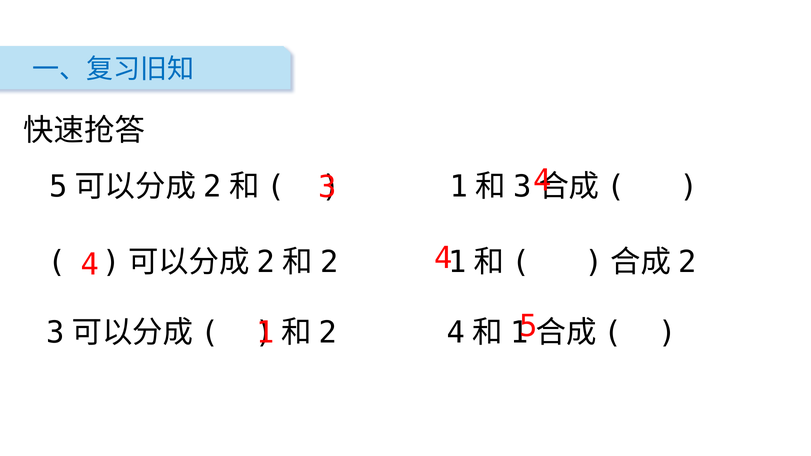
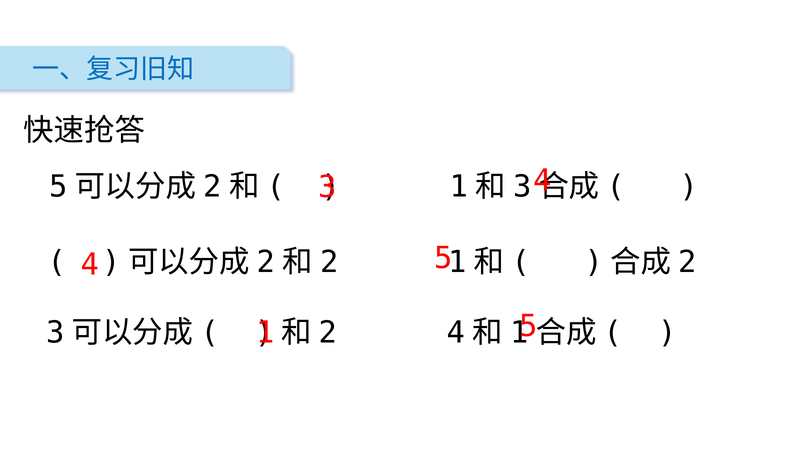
4 at (443, 258): 4 -> 5
